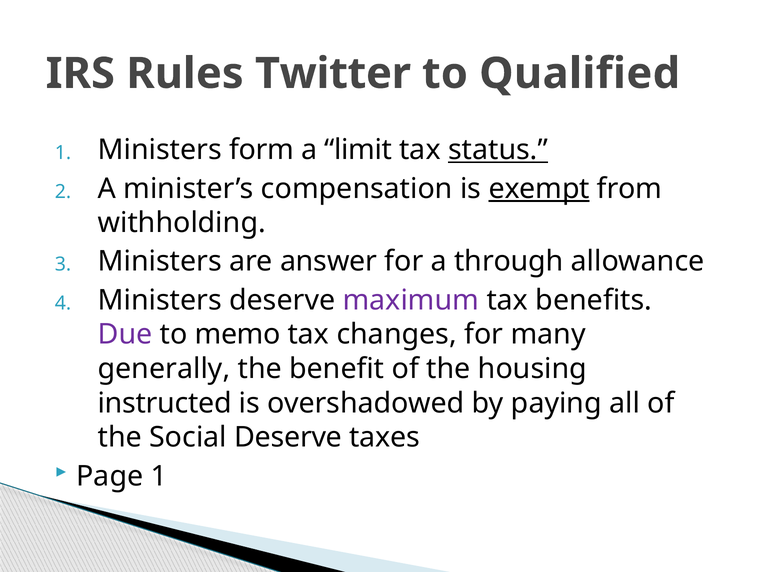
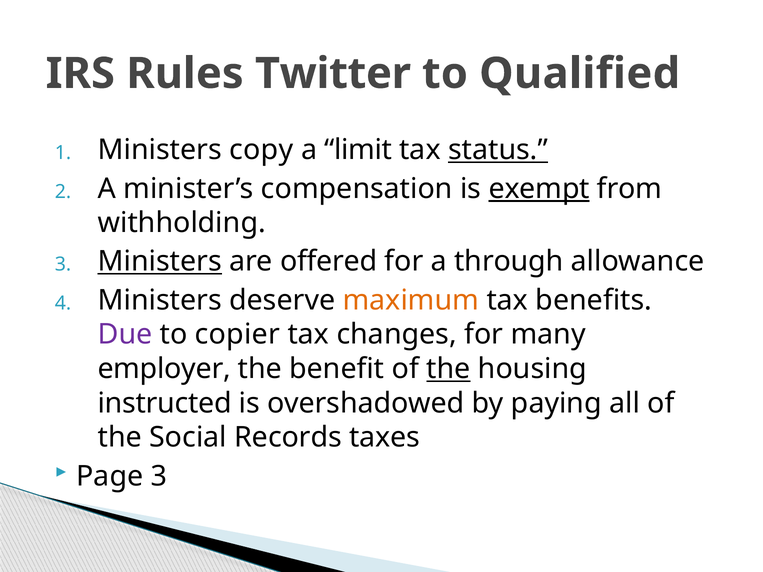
form: form -> copy
Ministers at (160, 262) underline: none -> present
answer: answer -> offered
maximum colour: purple -> orange
memo: memo -> copier
generally: generally -> employer
the at (448, 369) underline: none -> present
Social Deserve: Deserve -> Records
Page 1: 1 -> 3
